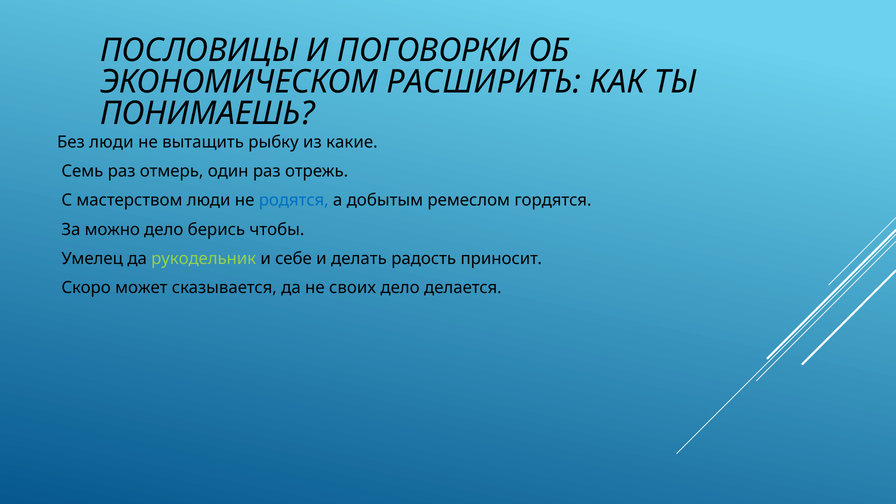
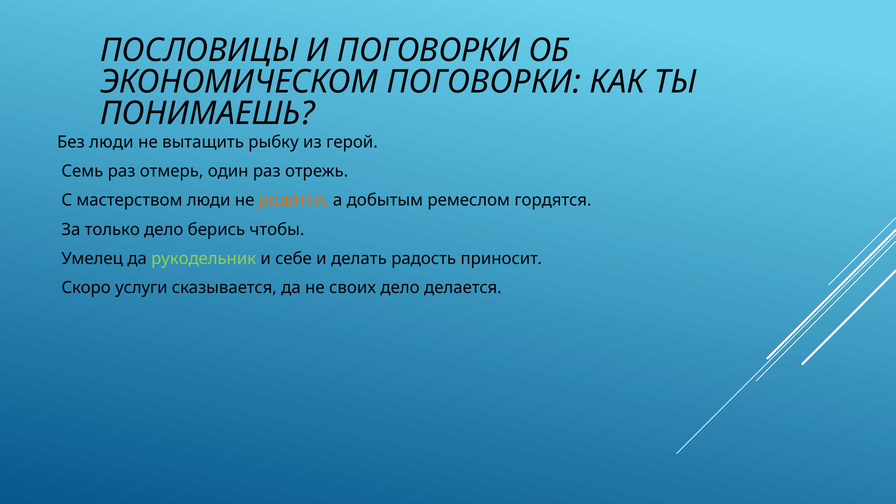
ЭКОНОМИЧЕСКОМ РАСШИРИТЬ: РАСШИРИТЬ -> ПОГОВОРКИ
какие: какие -> герой
родятся colour: blue -> orange
можно: можно -> только
может: может -> услуги
